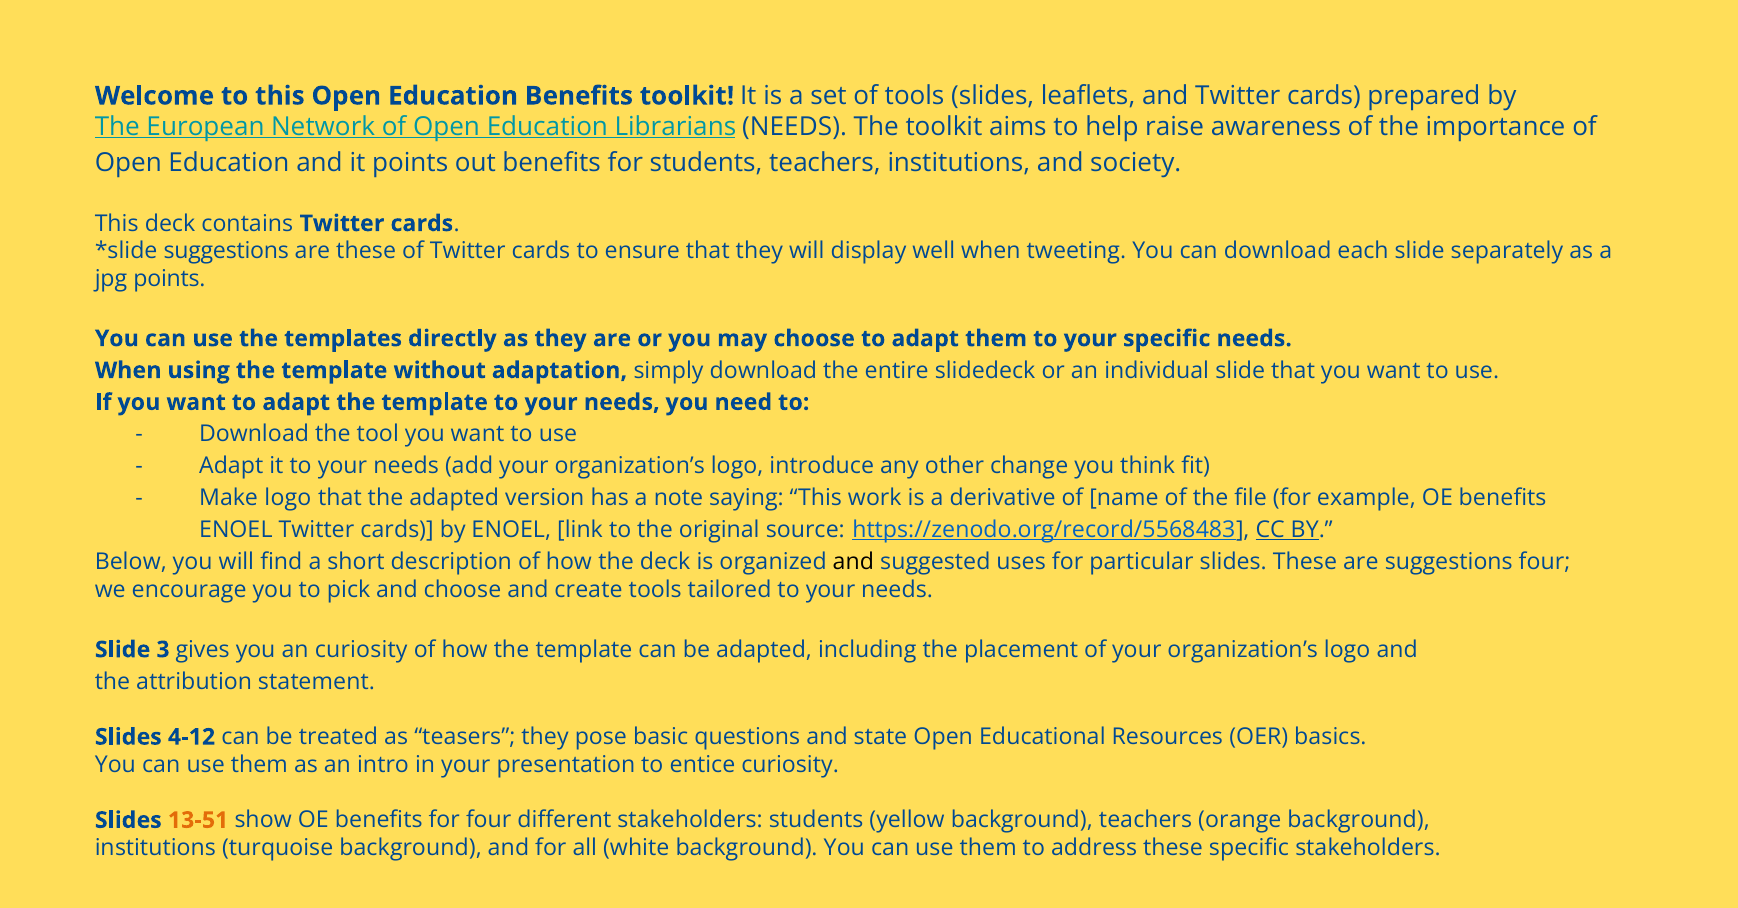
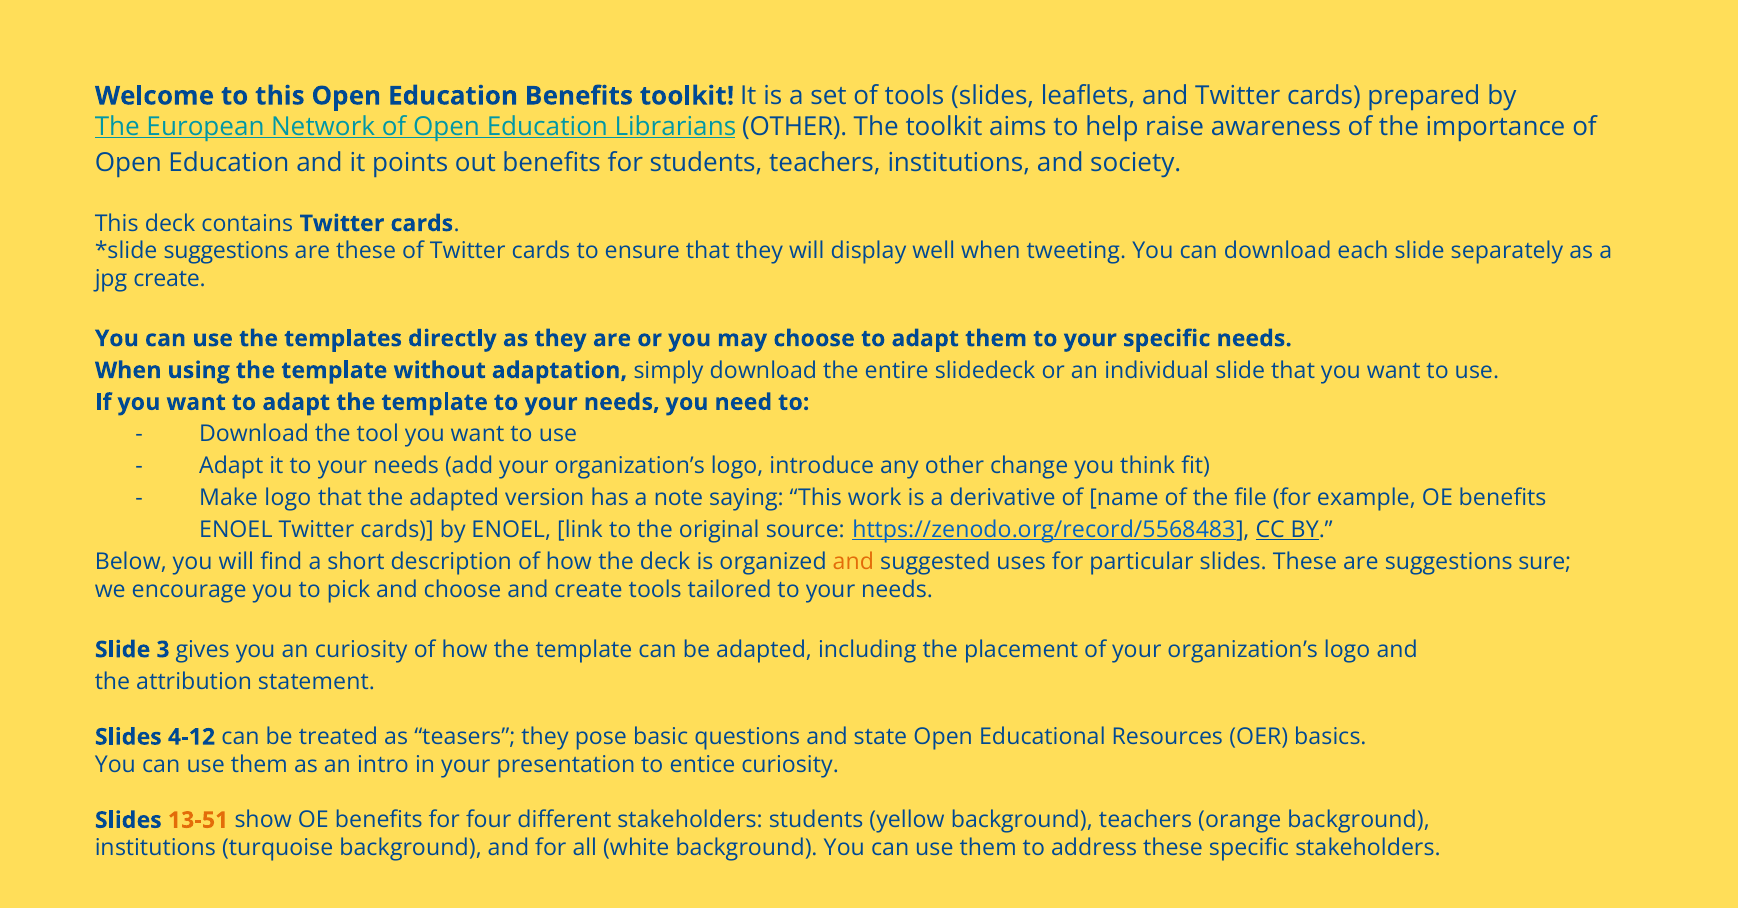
Librarians NEEDS: NEEDS -> OTHER
jpg points: points -> create
and at (853, 562) colour: black -> orange
suggestions four: four -> sure
